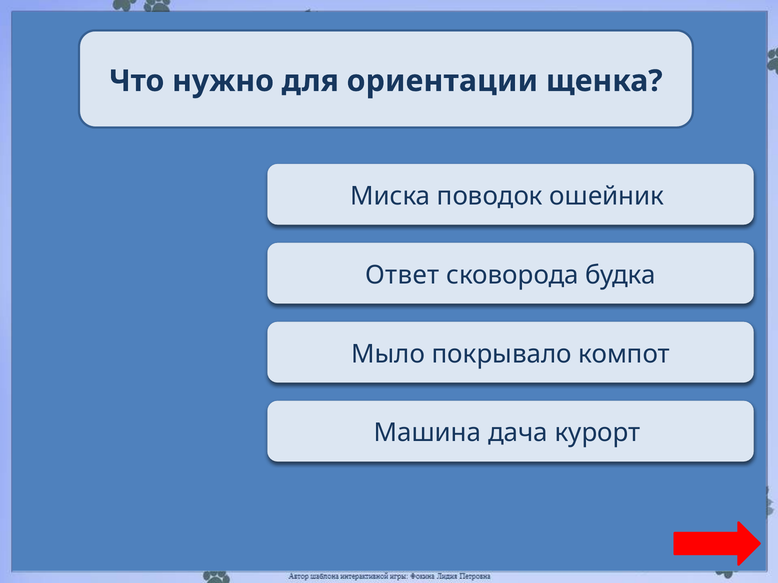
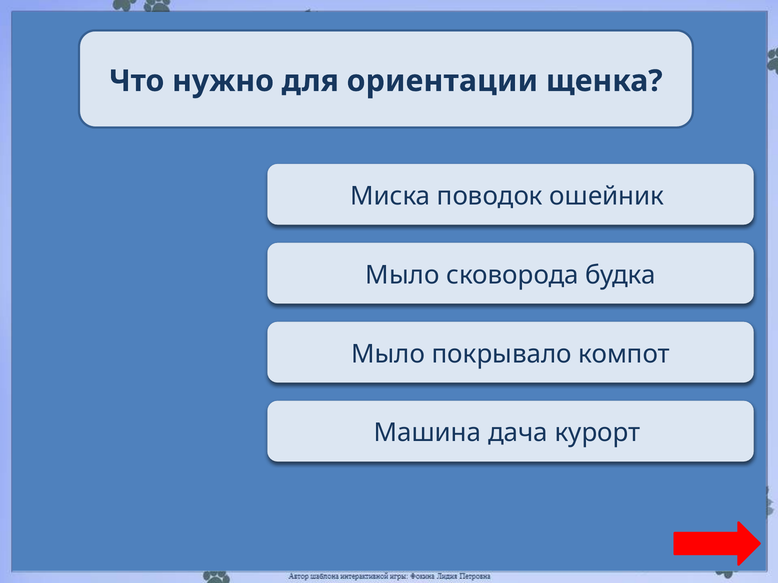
Ответ at (402, 275): Ответ -> Мыло
